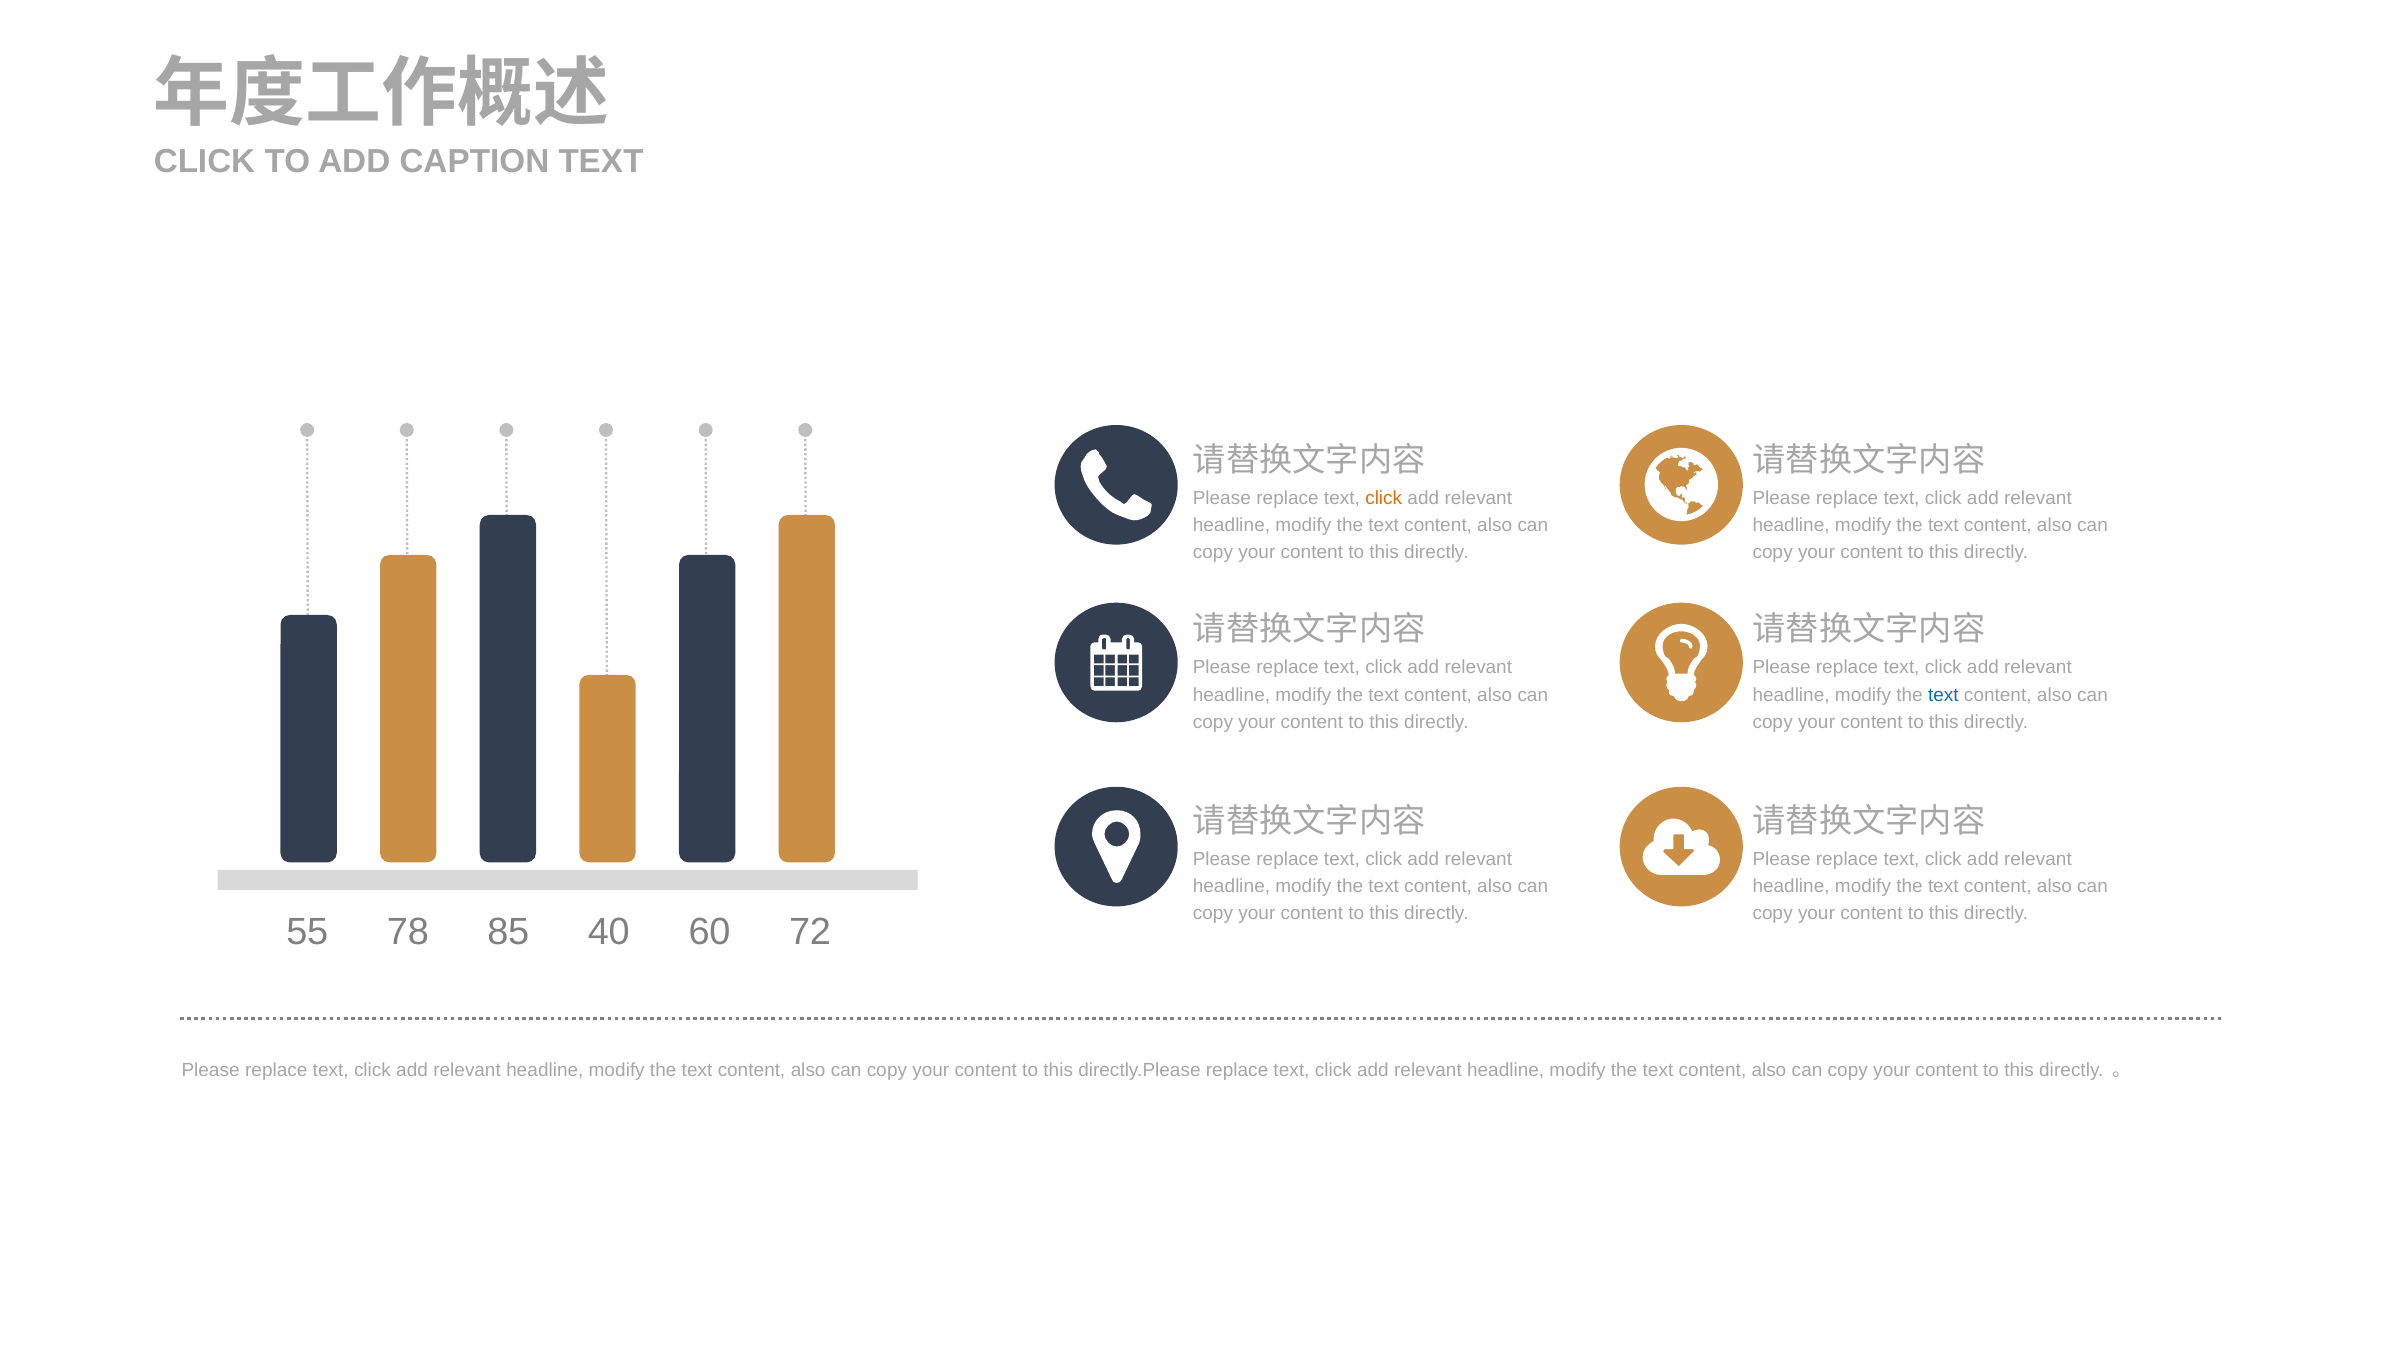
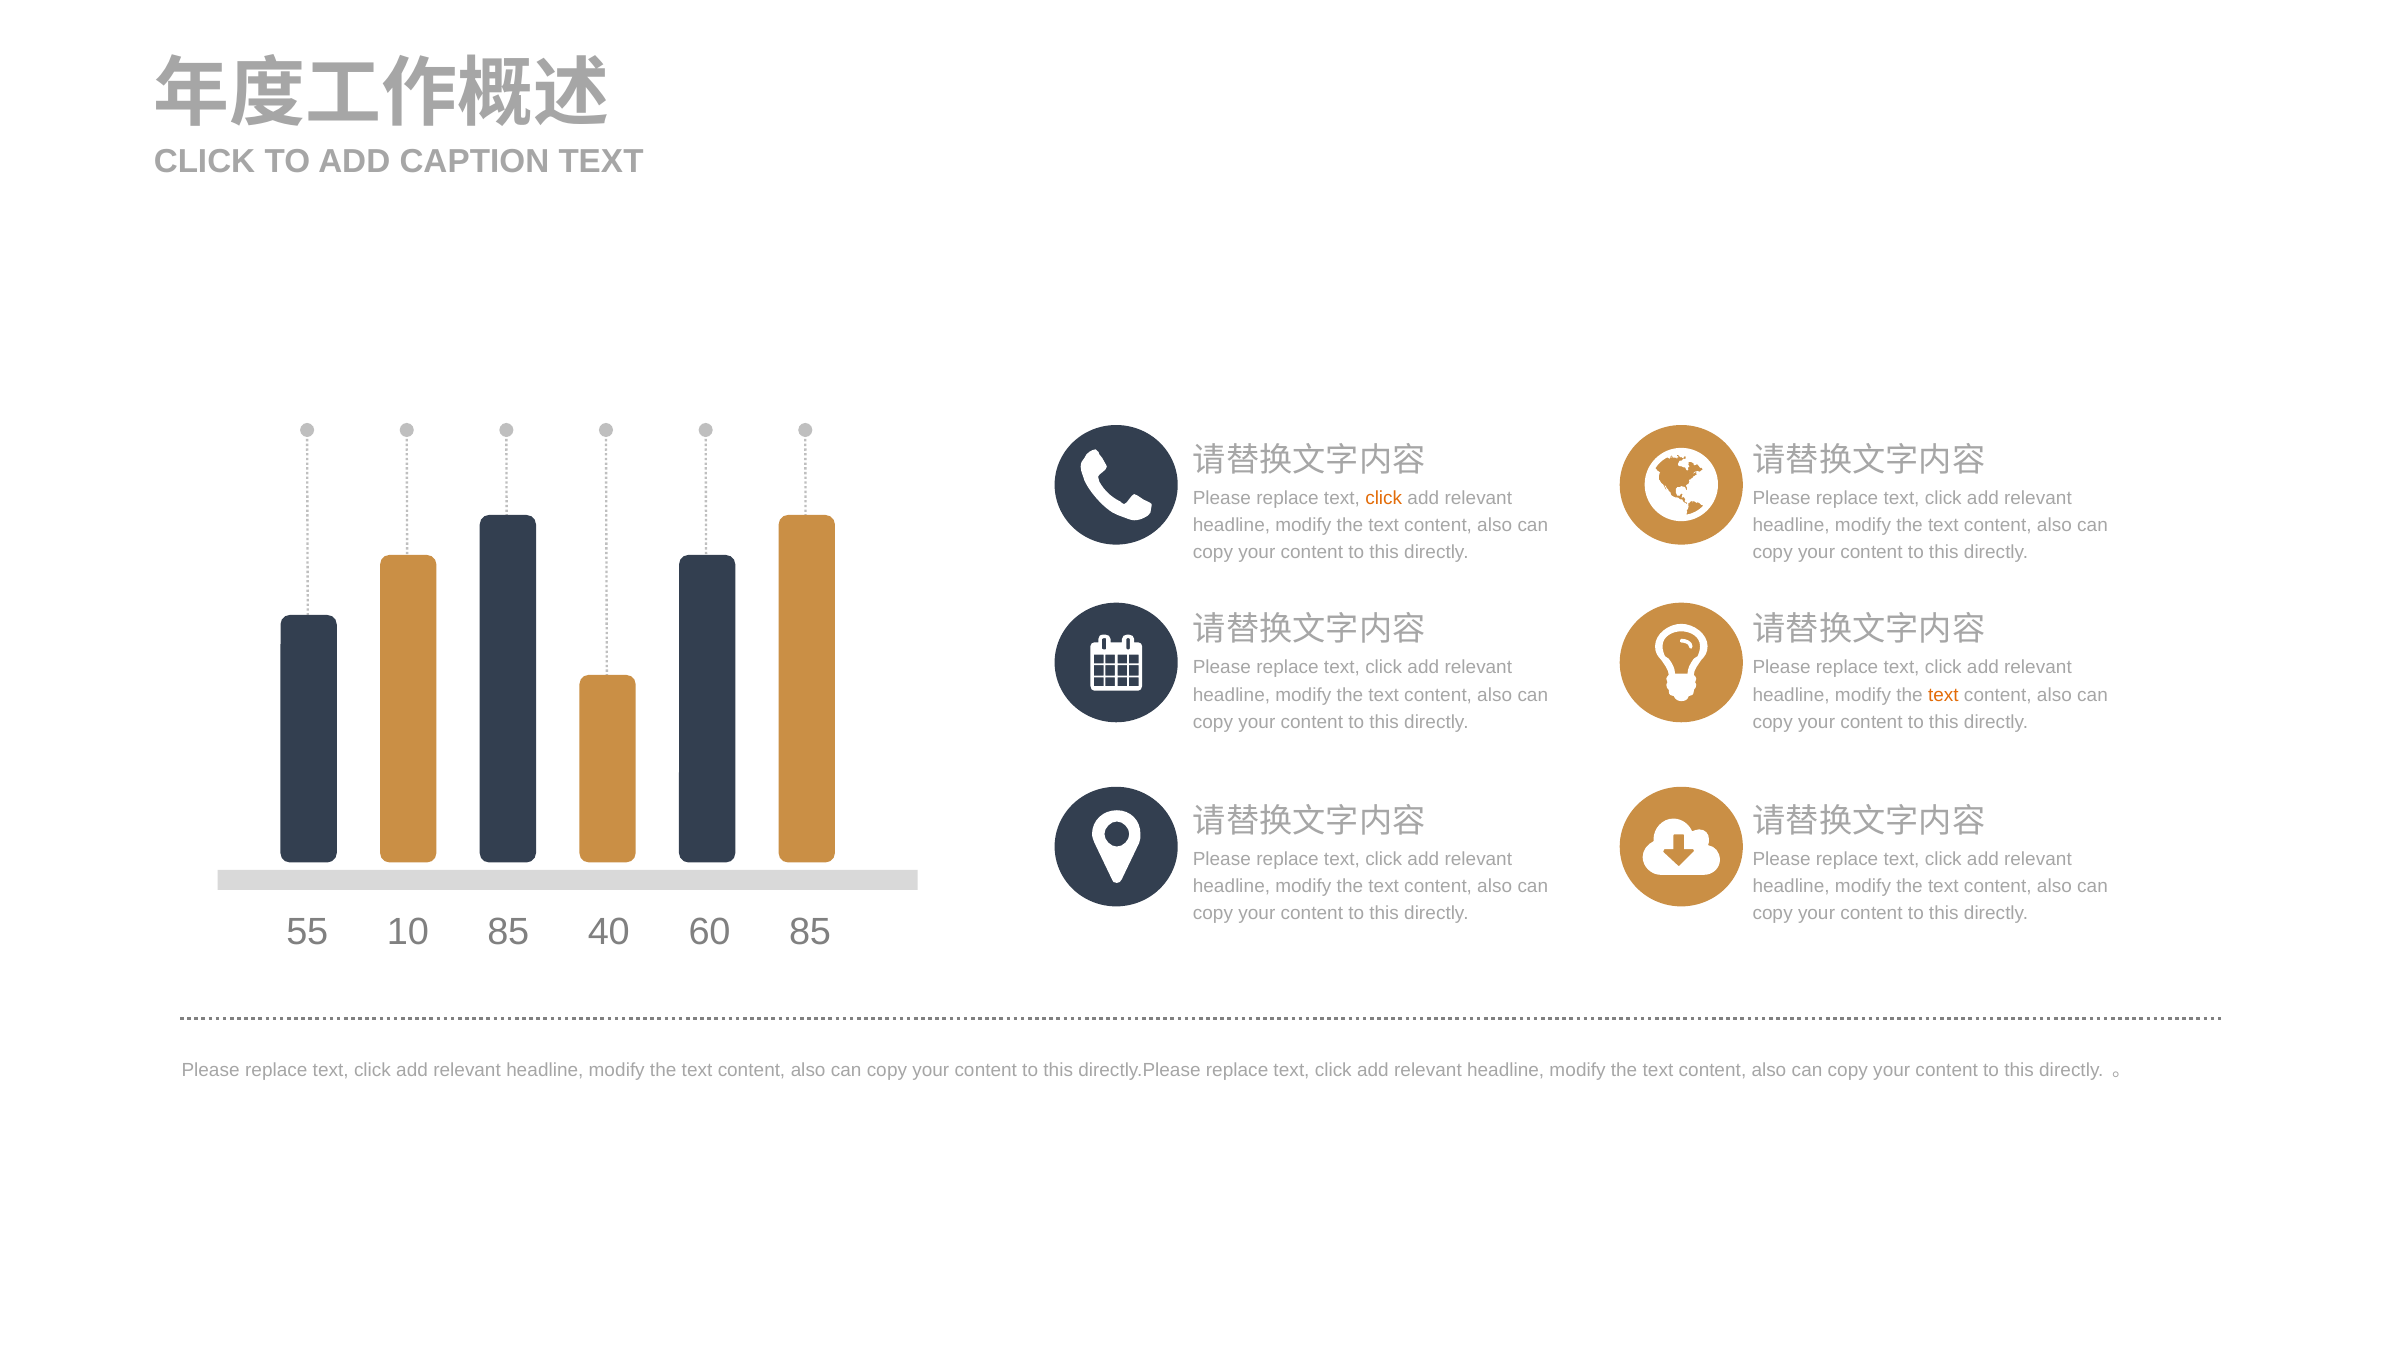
text at (1943, 695) colour: blue -> orange
78: 78 -> 10
60 72: 72 -> 85
